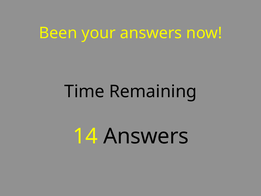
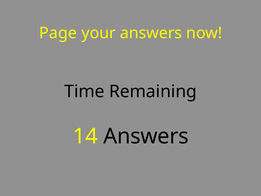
Been: Been -> Page
